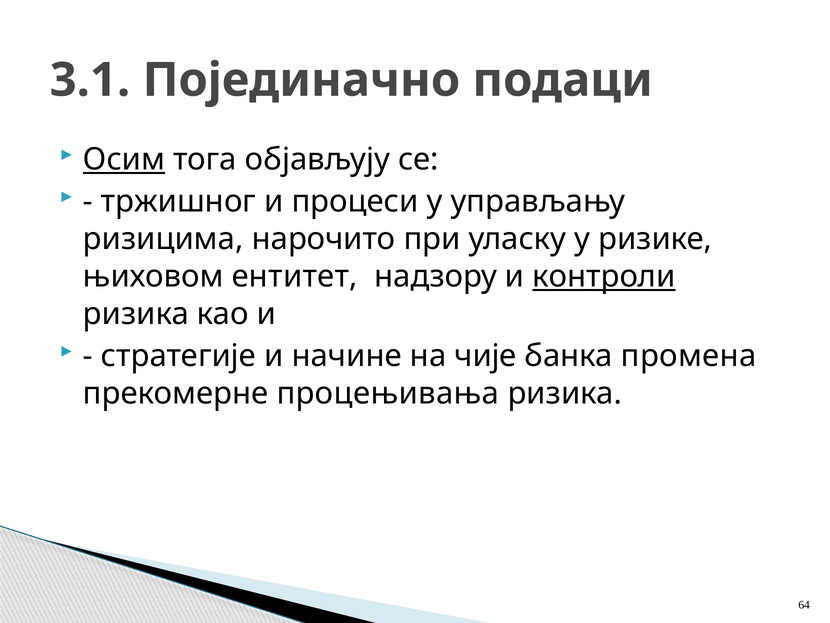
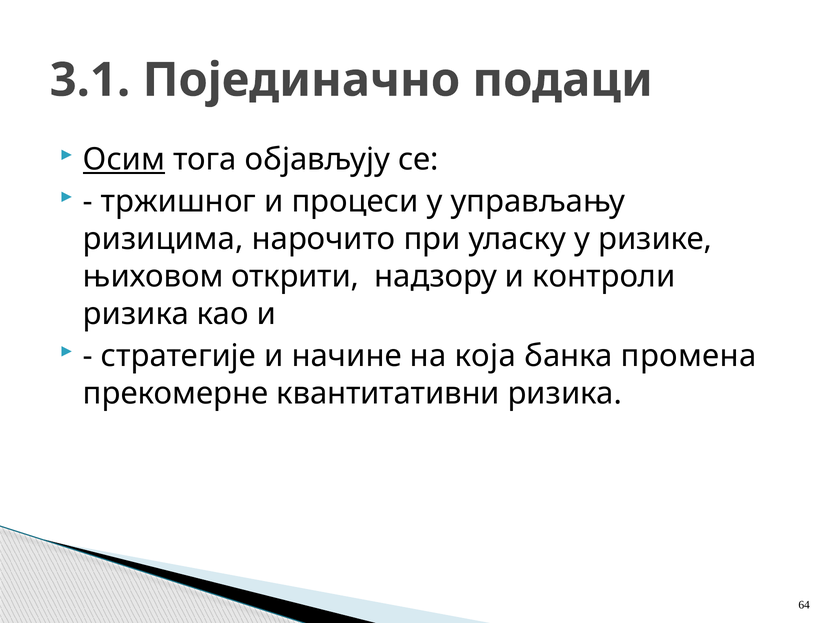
ентитет: ентитет -> открити
контроли underline: present -> none
чије: чије -> која
процењивања: процењивања -> квантитативни
